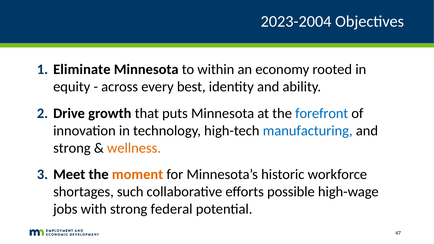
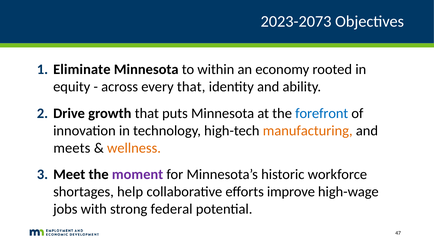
2023-2004: 2023-2004 -> 2023-2073
every best: best -> that
manufacturing colour: blue -> orange
strong at (72, 148): strong -> meets
moment colour: orange -> purple
such: such -> help
possible: possible -> improve
